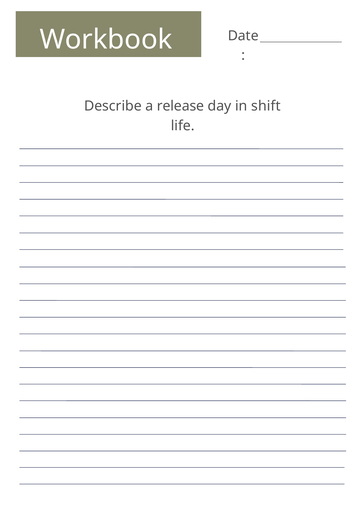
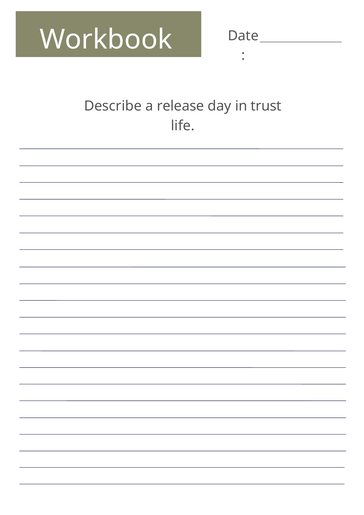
shift: shift -> trust
